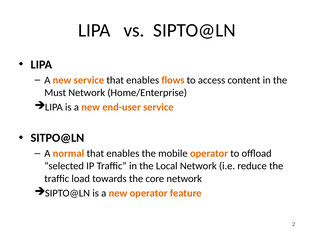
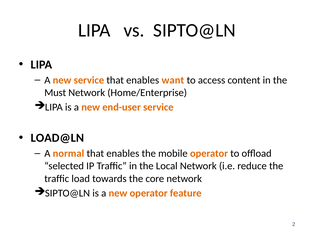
flows: flows -> want
SITPO@LN: SITPO@LN -> LOAD@LN
